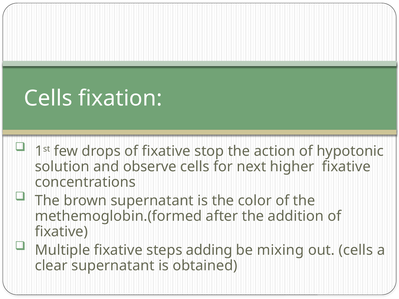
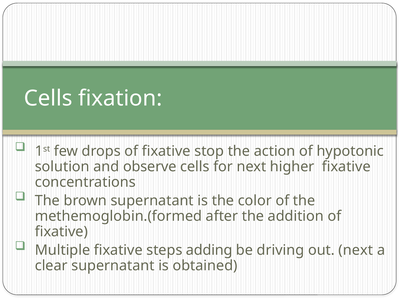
mixing: mixing -> driving
out cells: cells -> next
